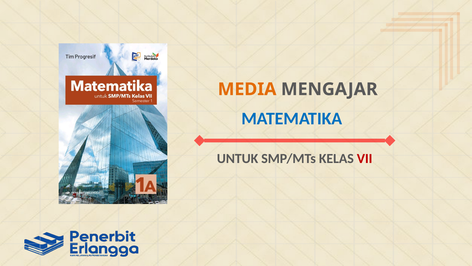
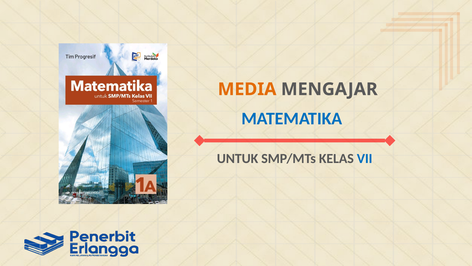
VII colour: red -> blue
